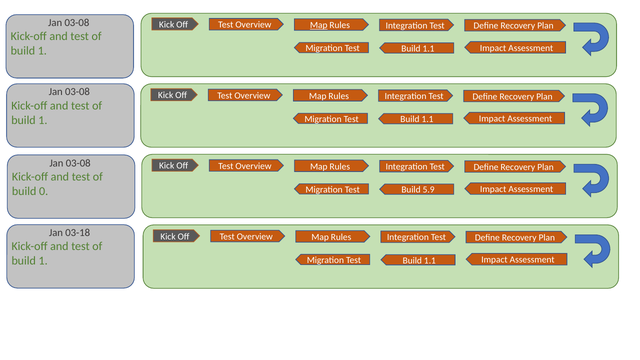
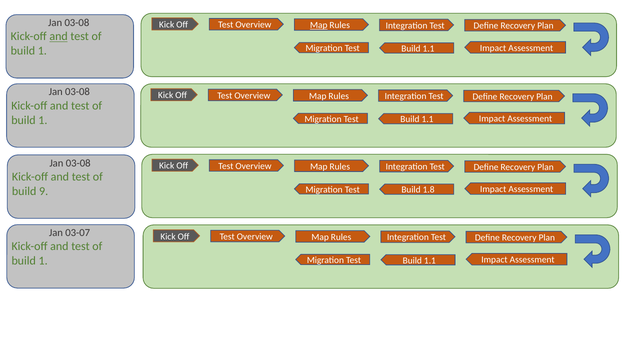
and at (59, 36) underline: none -> present
5.9: 5.9 -> 1.8
0: 0 -> 9
03-18: 03-18 -> 03-07
